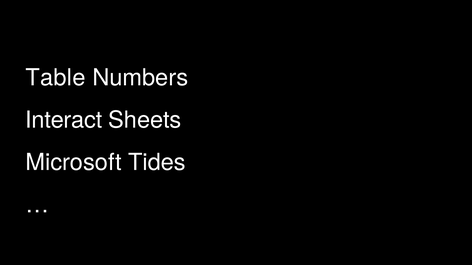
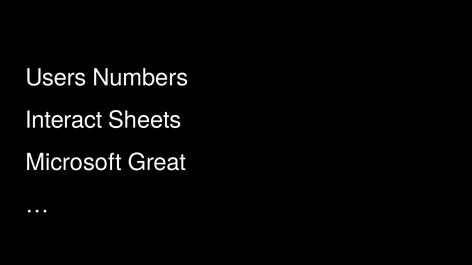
Table: Table -> Users
Tides: Tides -> Great
